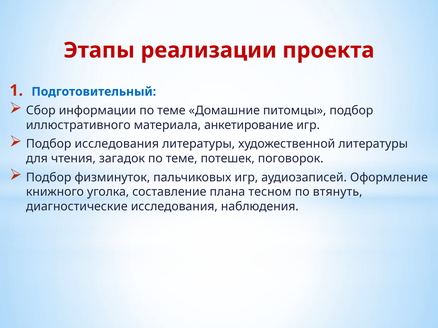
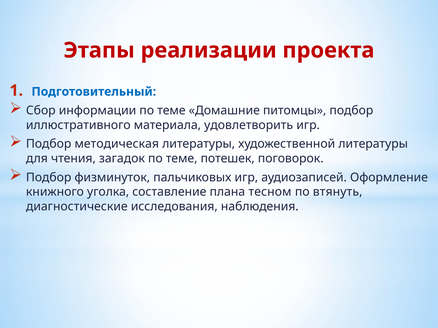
анкетирование: анкетирование -> удовлетворить
Подбор исследования: исследования -> методическая
